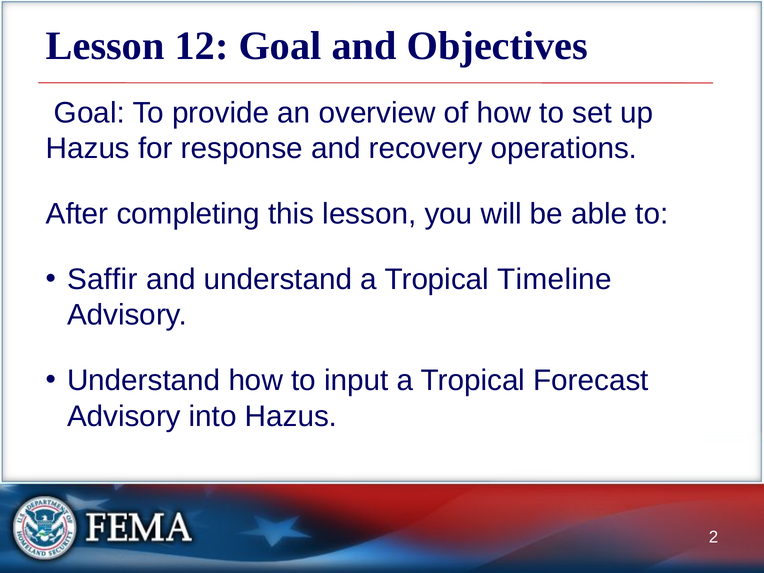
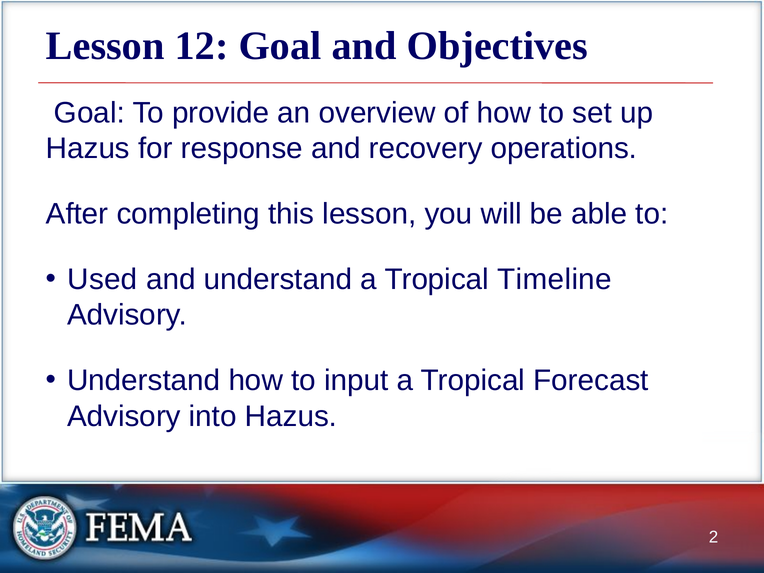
Saffir: Saffir -> Used
